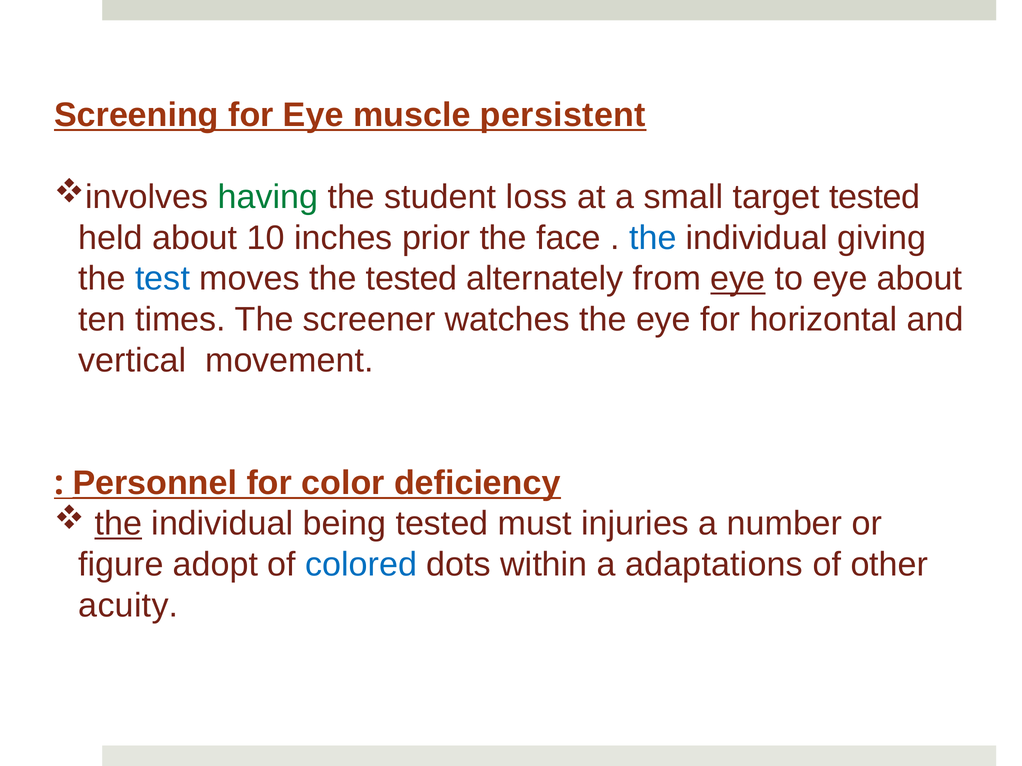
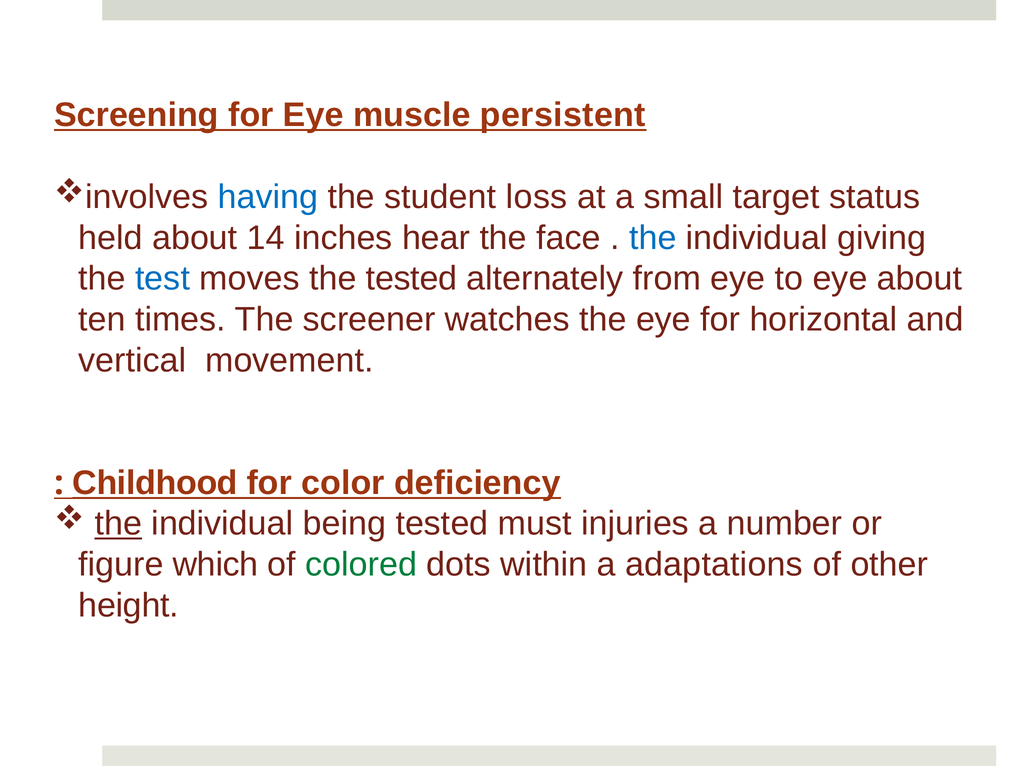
having colour: green -> blue
target tested: tested -> status
10: 10 -> 14
prior: prior -> hear
eye at (738, 279) underline: present -> none
Personnel: Personnel -> Childhood
adopt: adopt -> which
colored colour: blue -> green
acuity: acuity -> height
